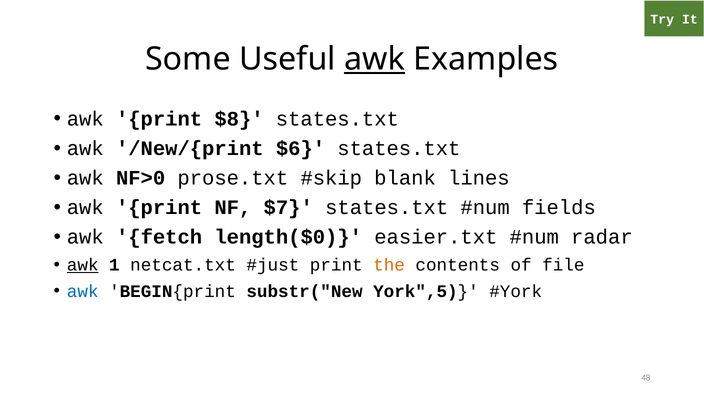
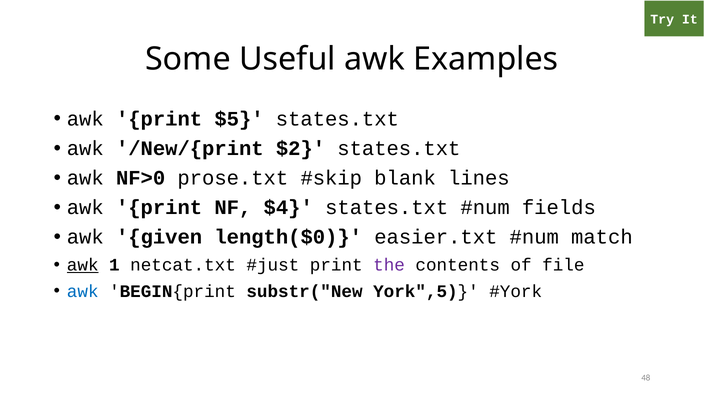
awk at (374, 59) underline: present -> none
$8: $8 -> $5
$6: $6 -> $2
$7: $7 -> $4
fetch: fetch -> given
radar: radar -> match
the colour: orange -> purple
